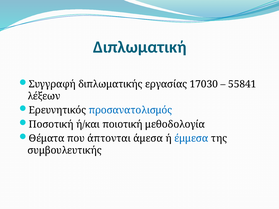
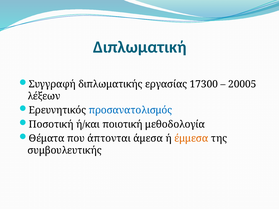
17030: 17030 -> 17300
55841: 55841 -> 20005
έμμεσα colour: blue -> orange
